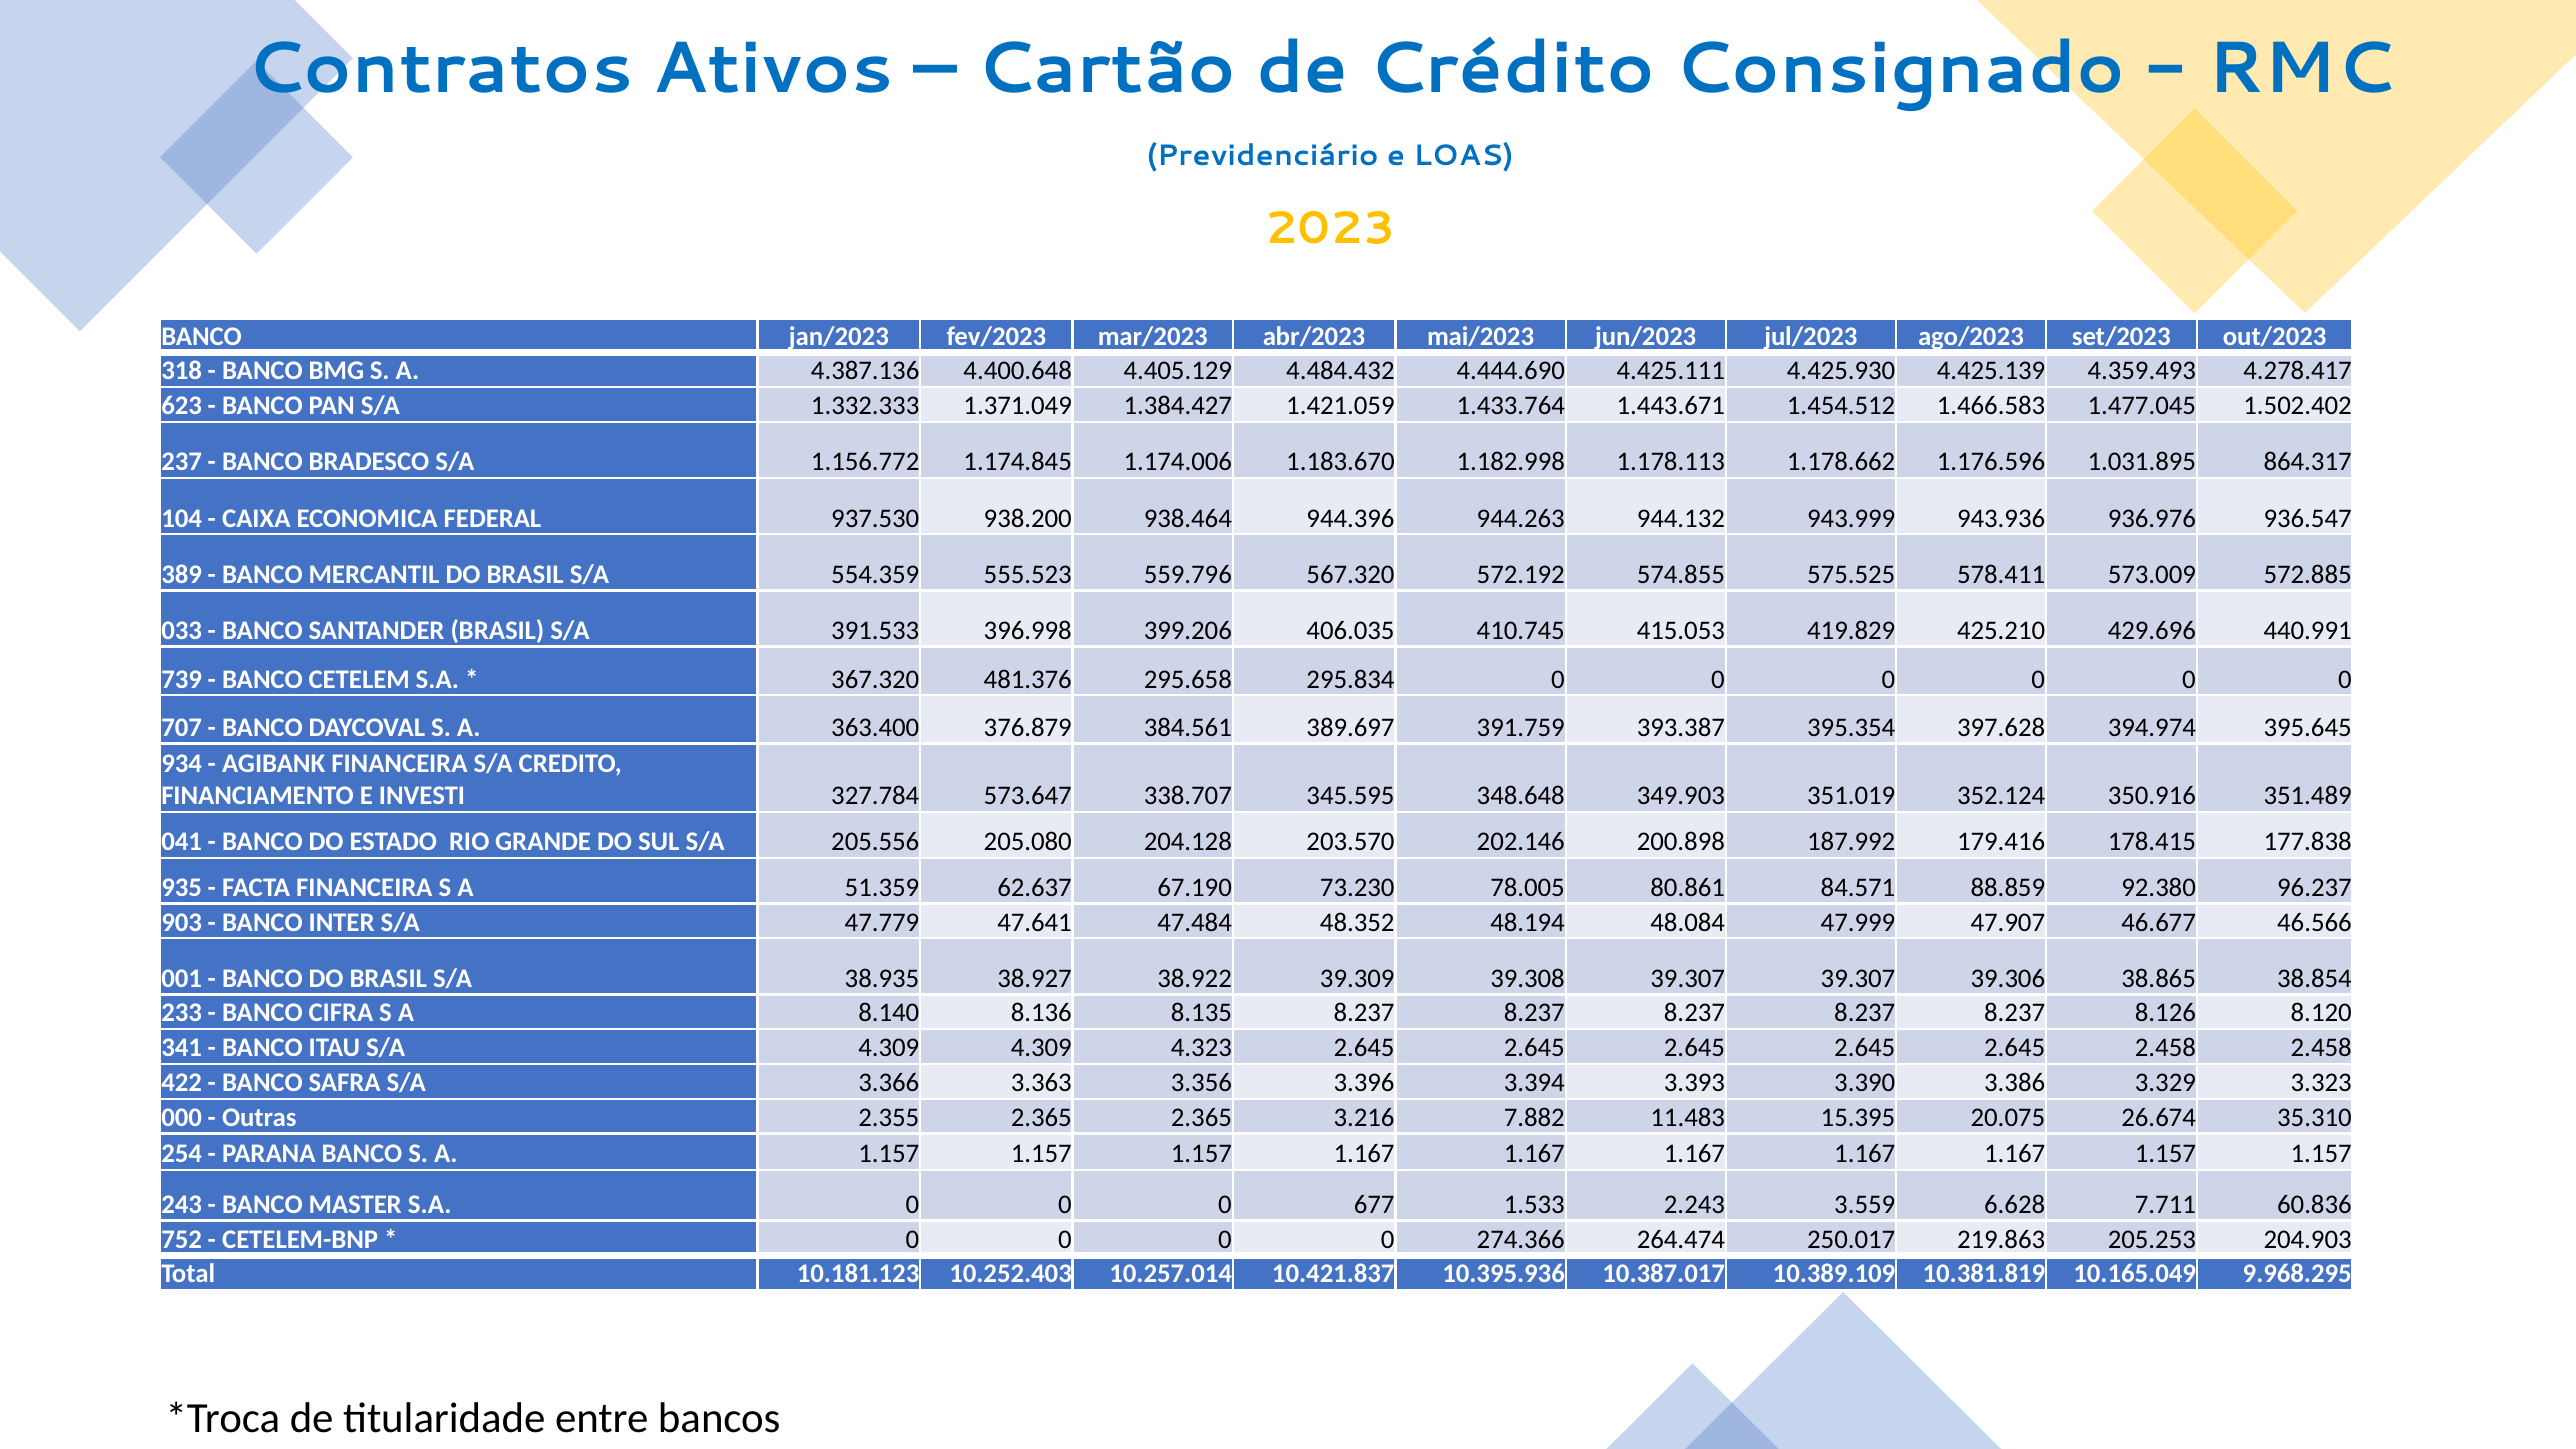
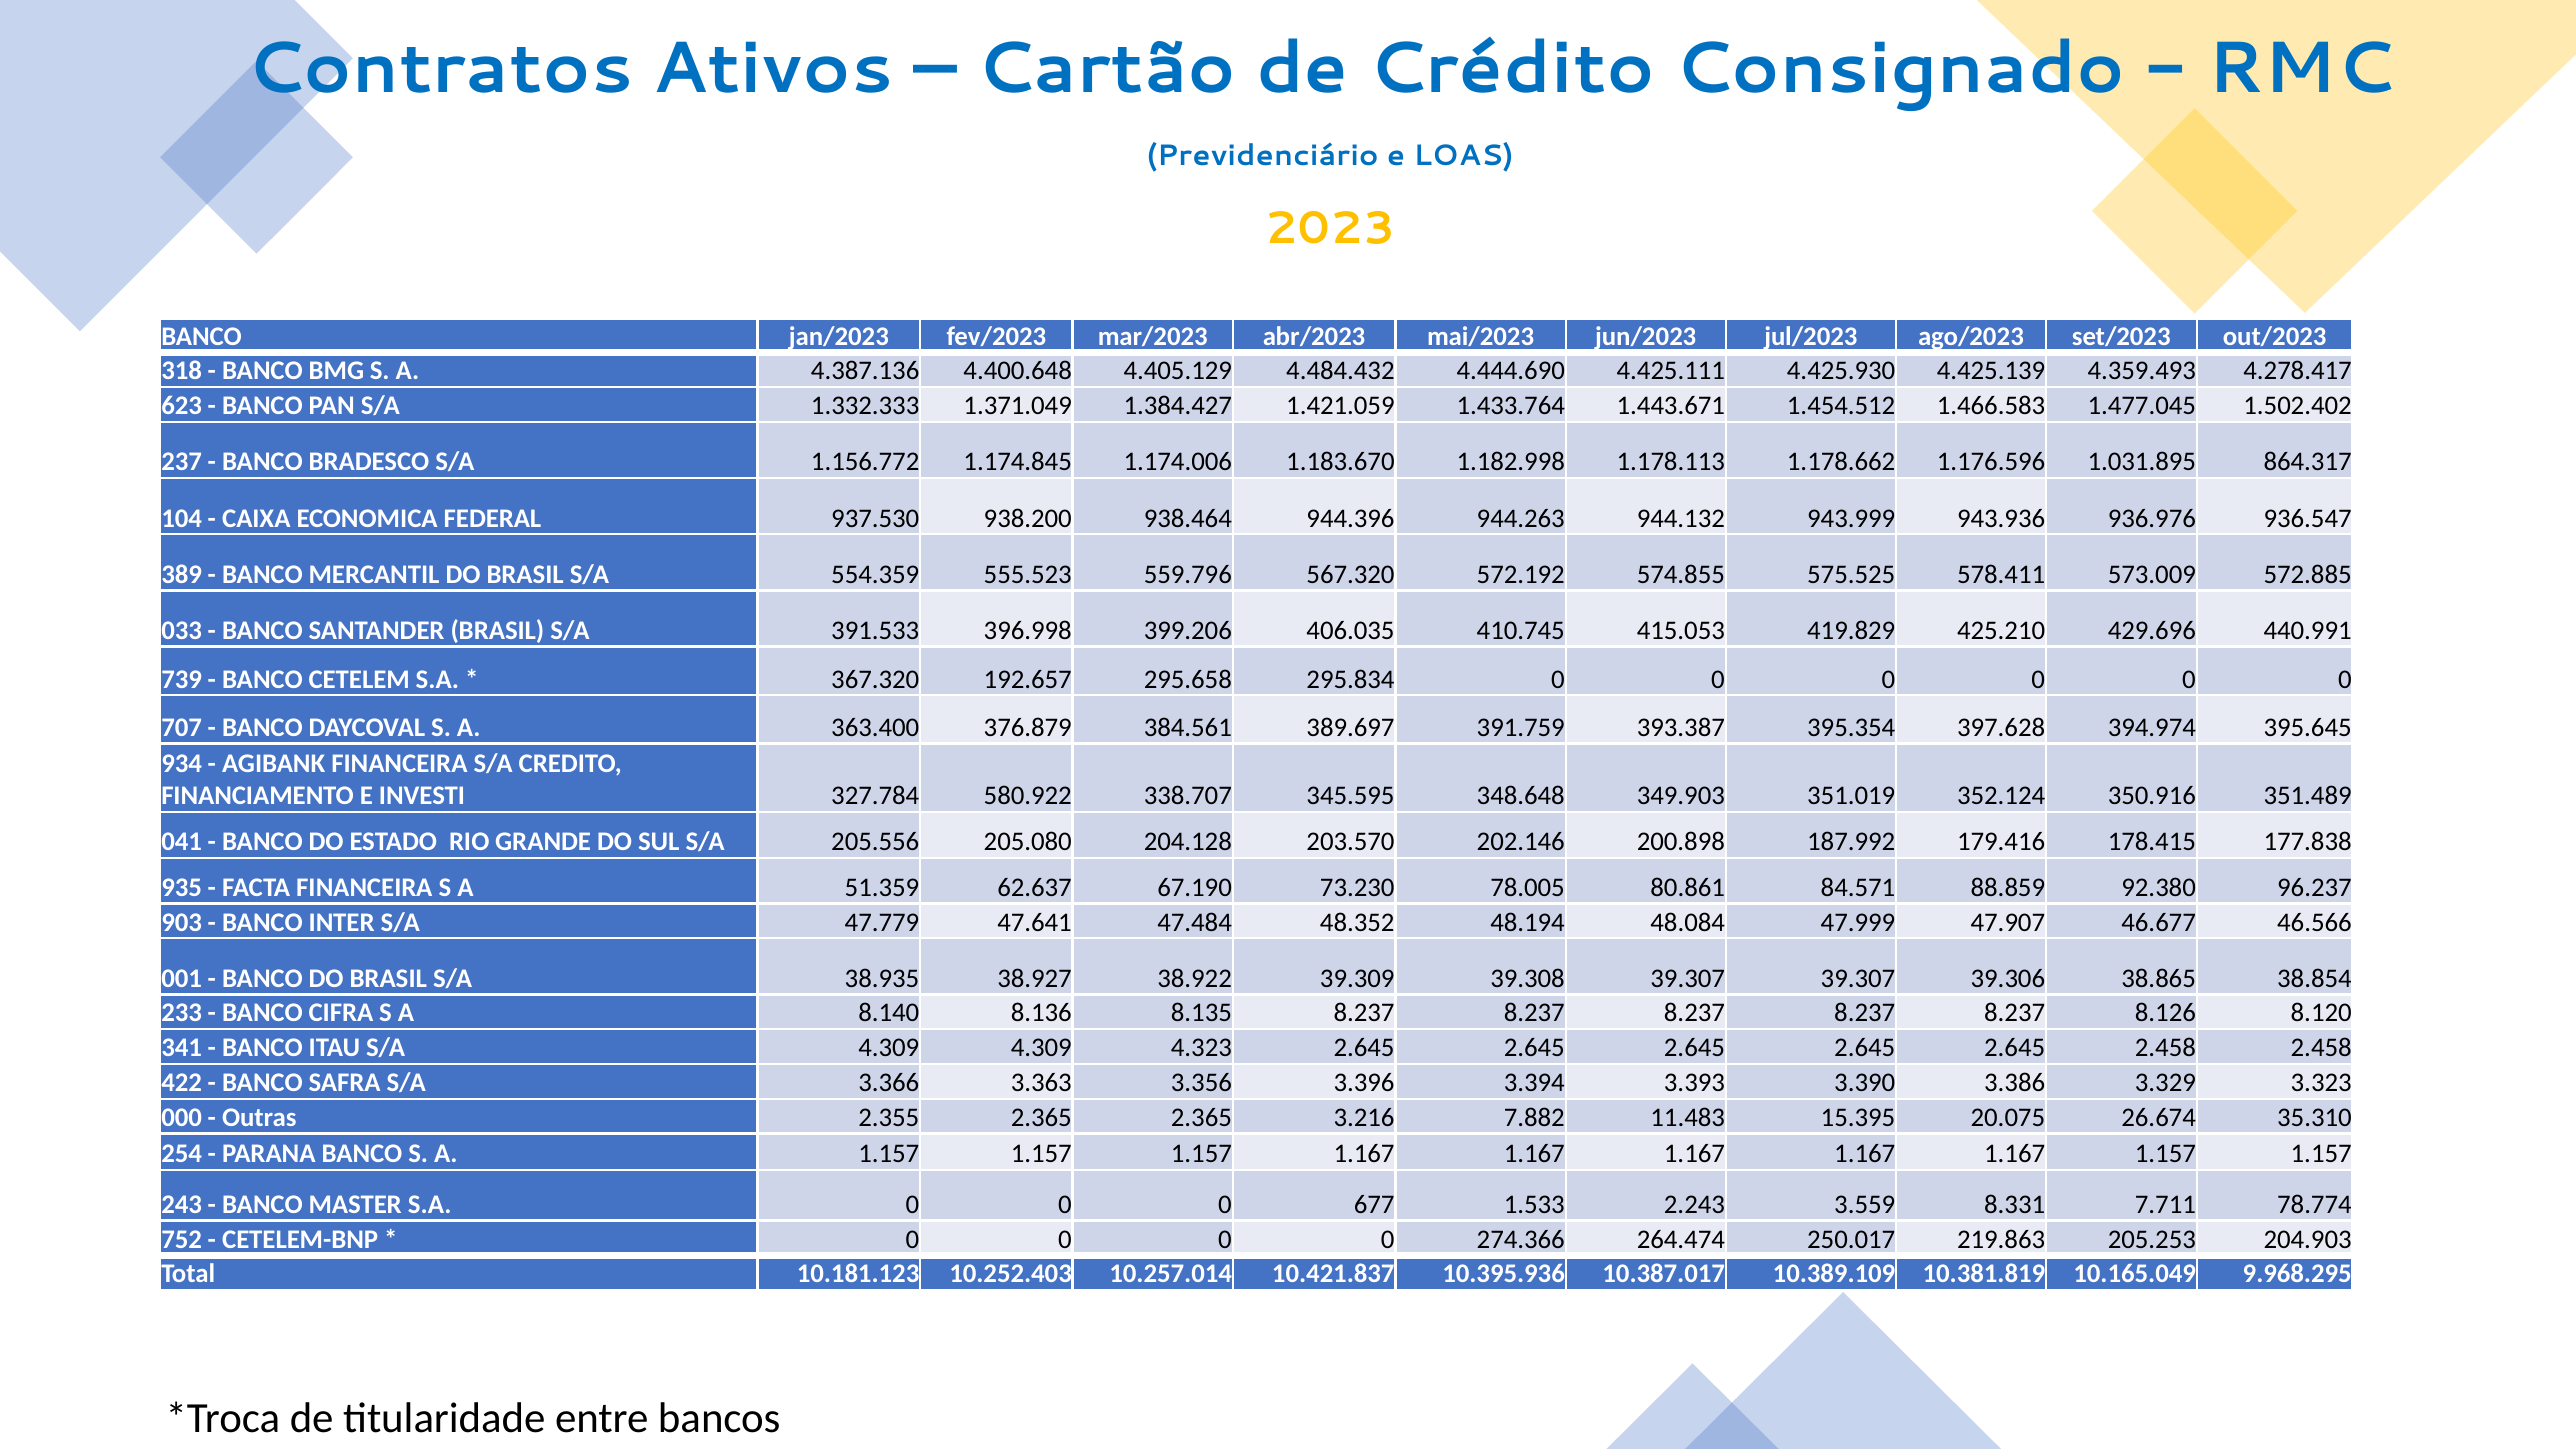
481.376: 481.376 -> 192.657
573.647: 573.647 -> 580.922
6.628: 6.628 -> 8.331
60.836: 60.836 -> 78.774
